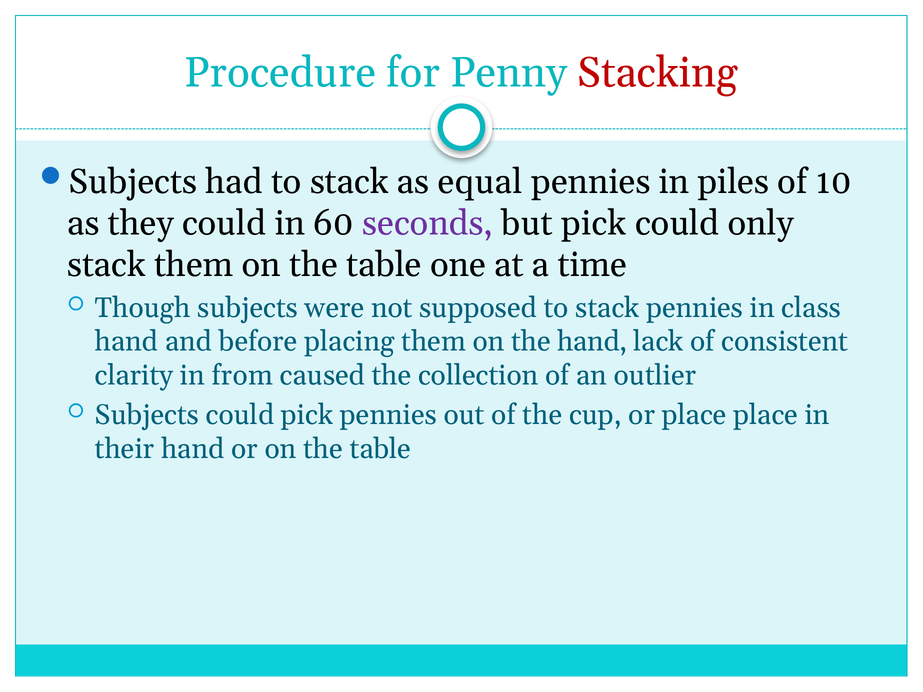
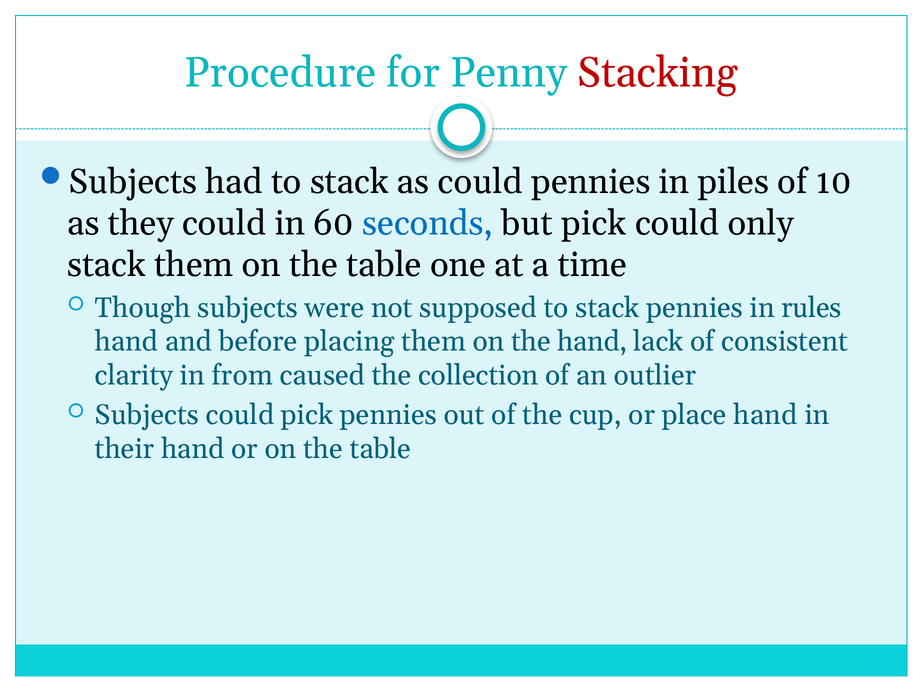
as equal: equal -> could
seconds colour: purple -> blue
class: class -> rules
place place: place -> hand
